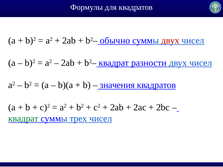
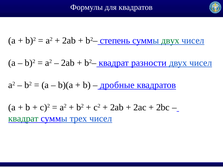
обычно: обычно -> степень
двух at (170, 41) colour: red -> green
значения: значения -> дробные
